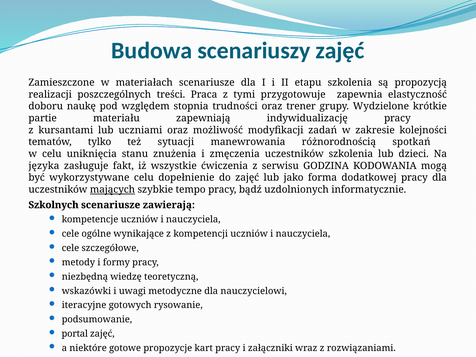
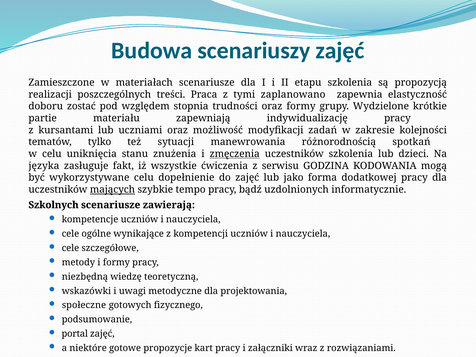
przygotowuje: przygotowuje -> zaplanowano
naukę: naukę -> zostać
oraz trener: trener -> formy
zmęczenia underline: none -> present
nauczycielowi: nauczycielowi -> projektowania
iteracyjne: iteracyjne -> społeczne
rysowanie: rysowanie -> fizycznego
